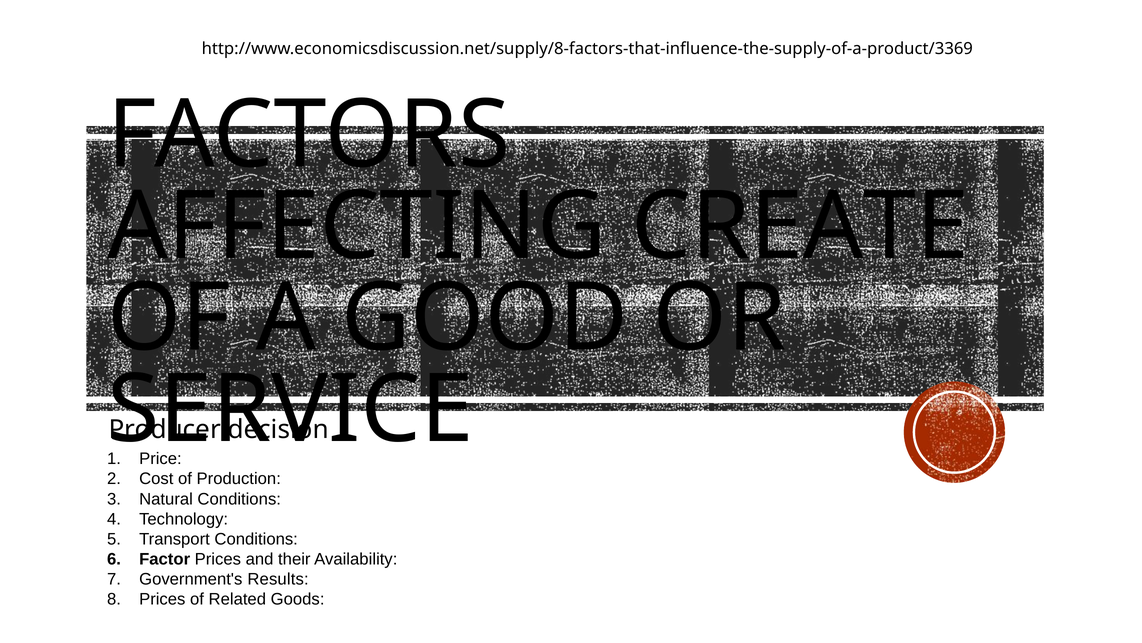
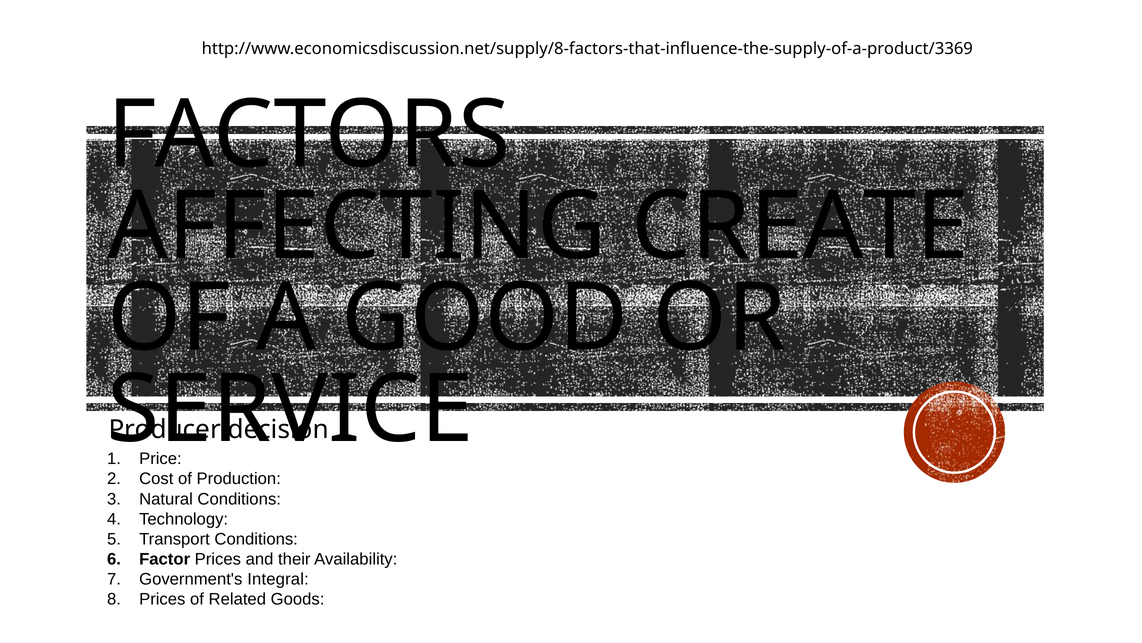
Results: Results -> Integral
